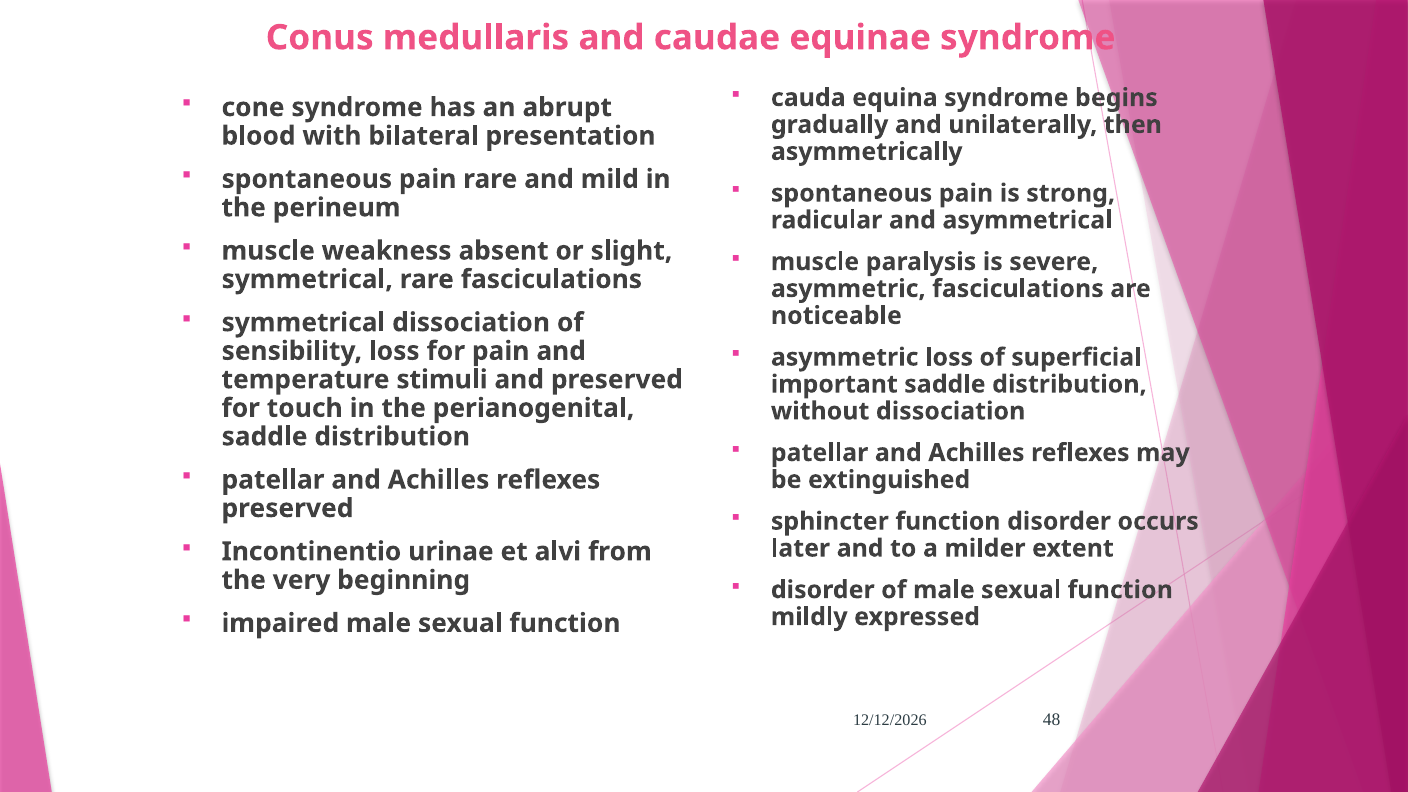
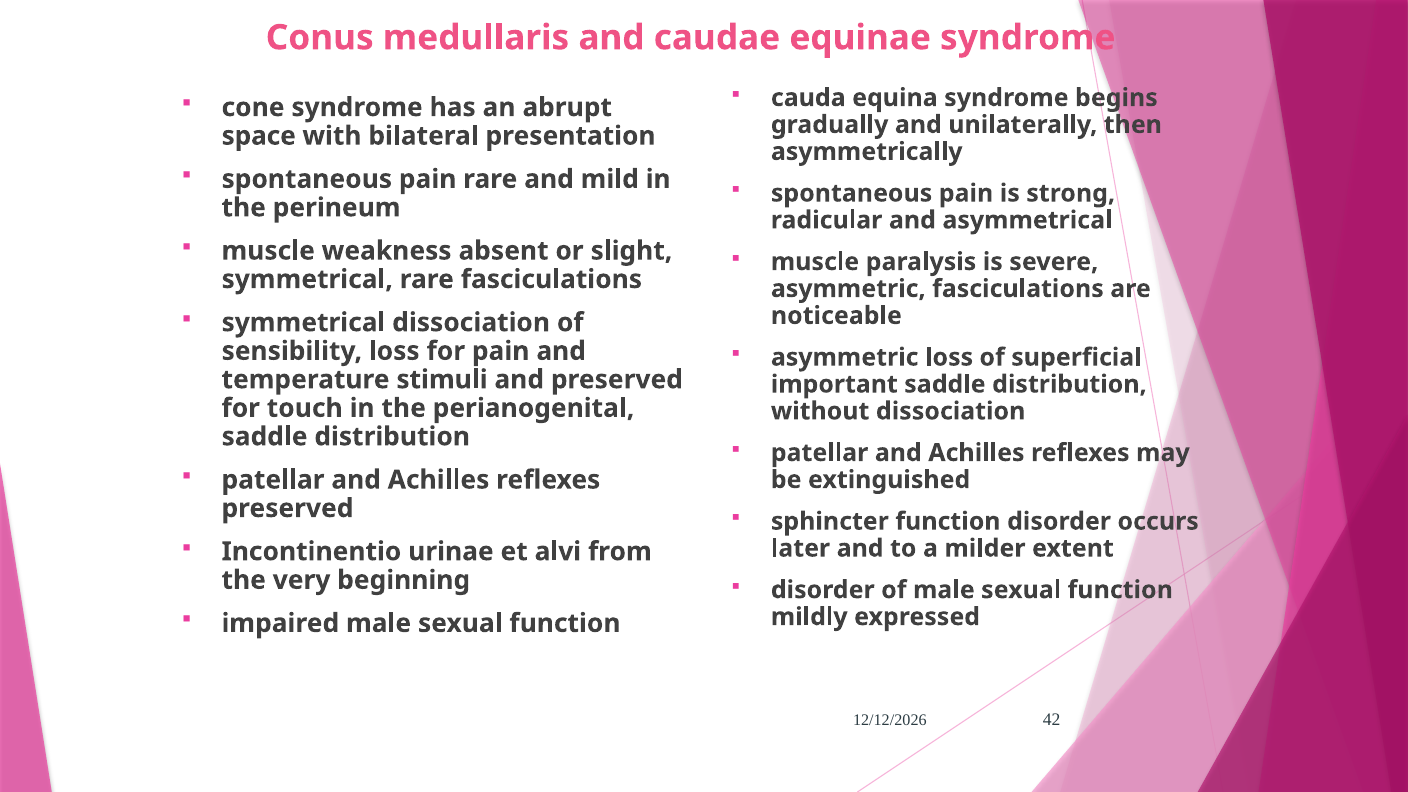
blood: blood -> space
48: 48 -> 42
